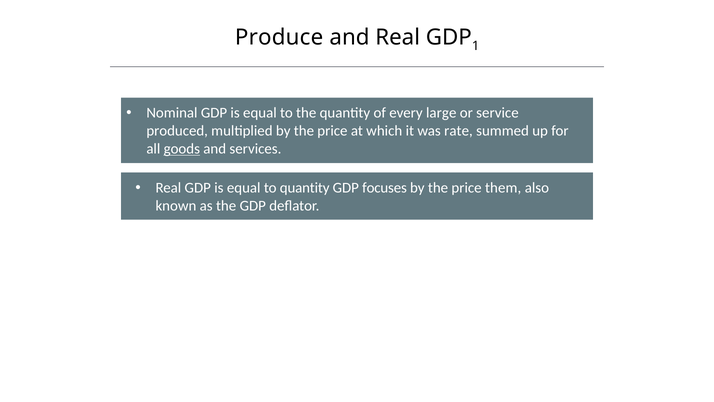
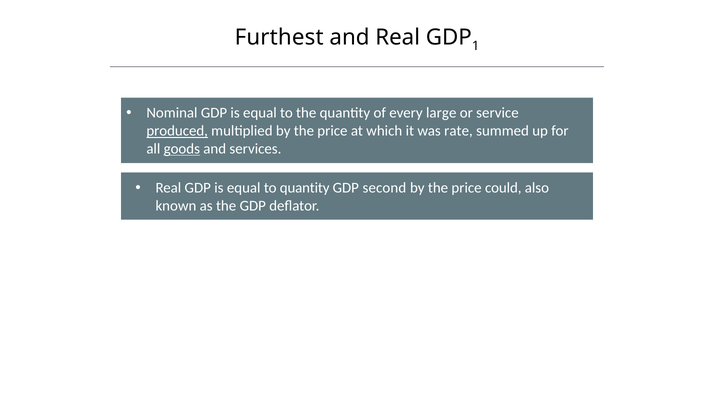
Produce: Produce -> Furthest
produced underline: none -> present
focuses: focuses -> second
them: them -> could
